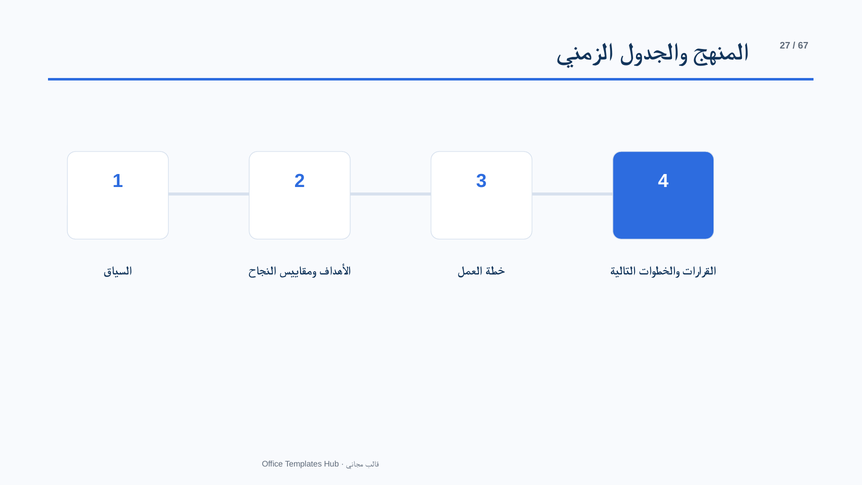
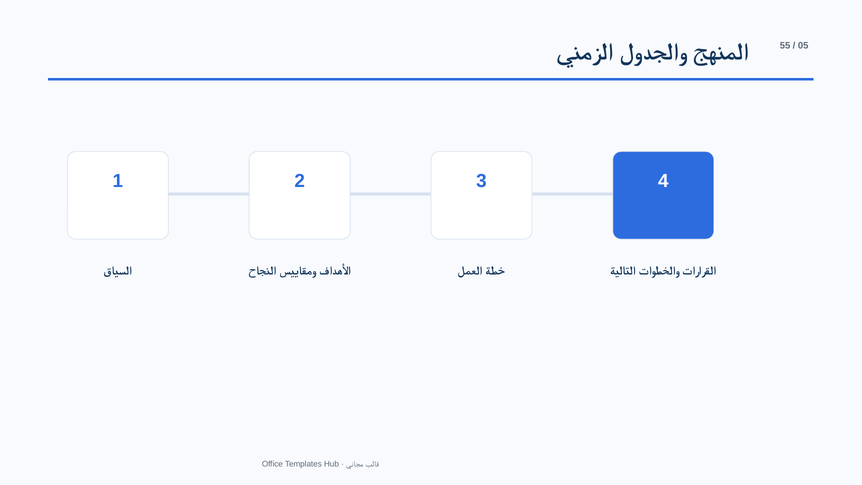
27: 27 -> 55
67: 67 -> 05
